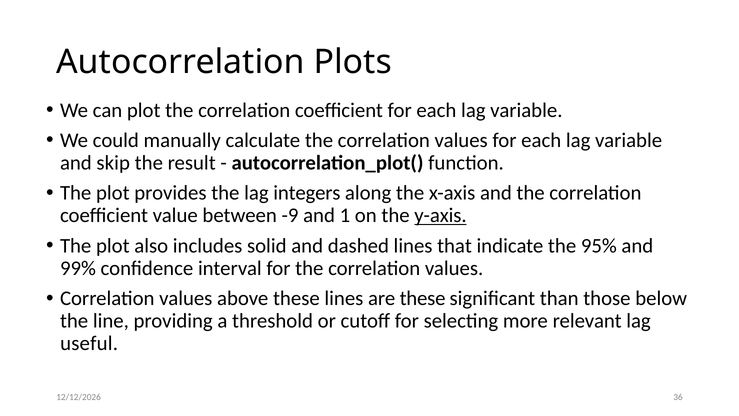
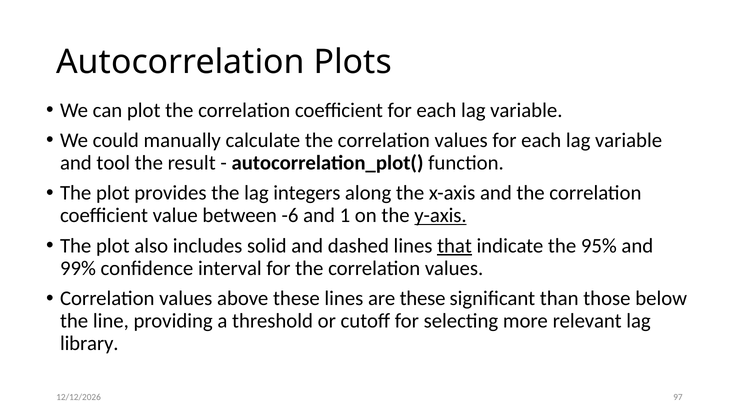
skip: skip -> tool
-9: -9 -> -6
that underline: none -> present
useful: useful -> library
36: 36 -> 97
